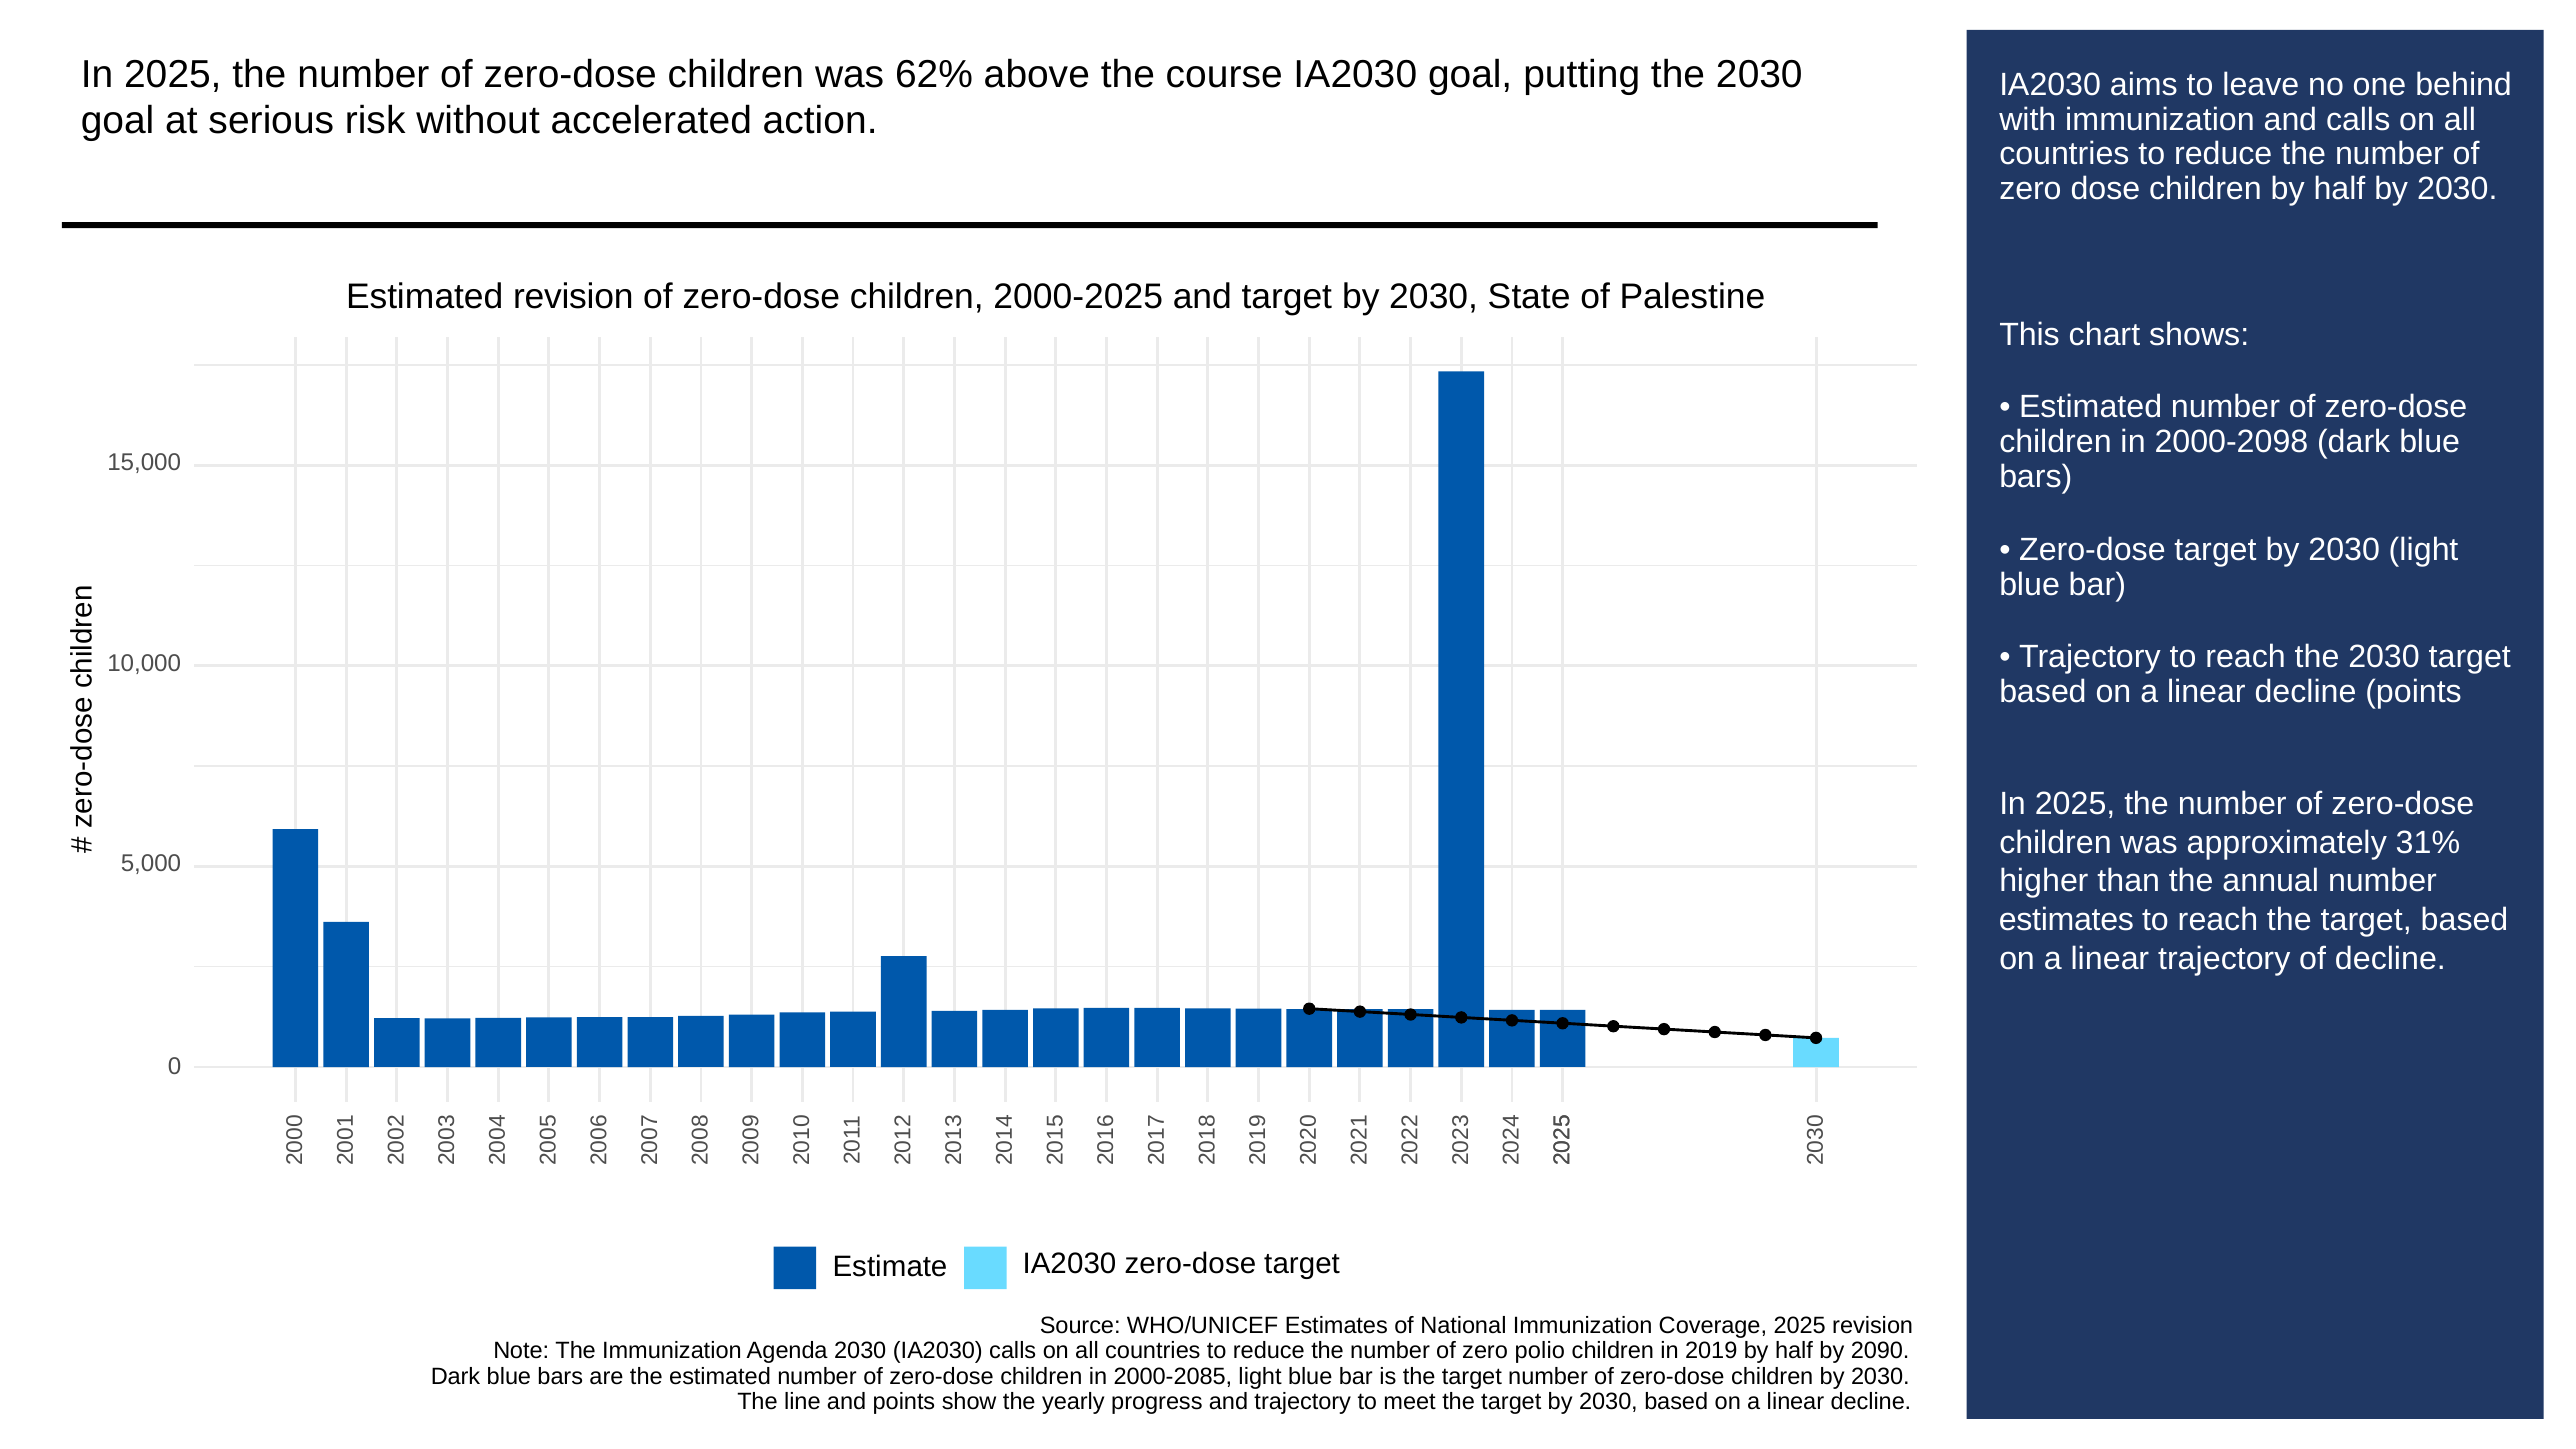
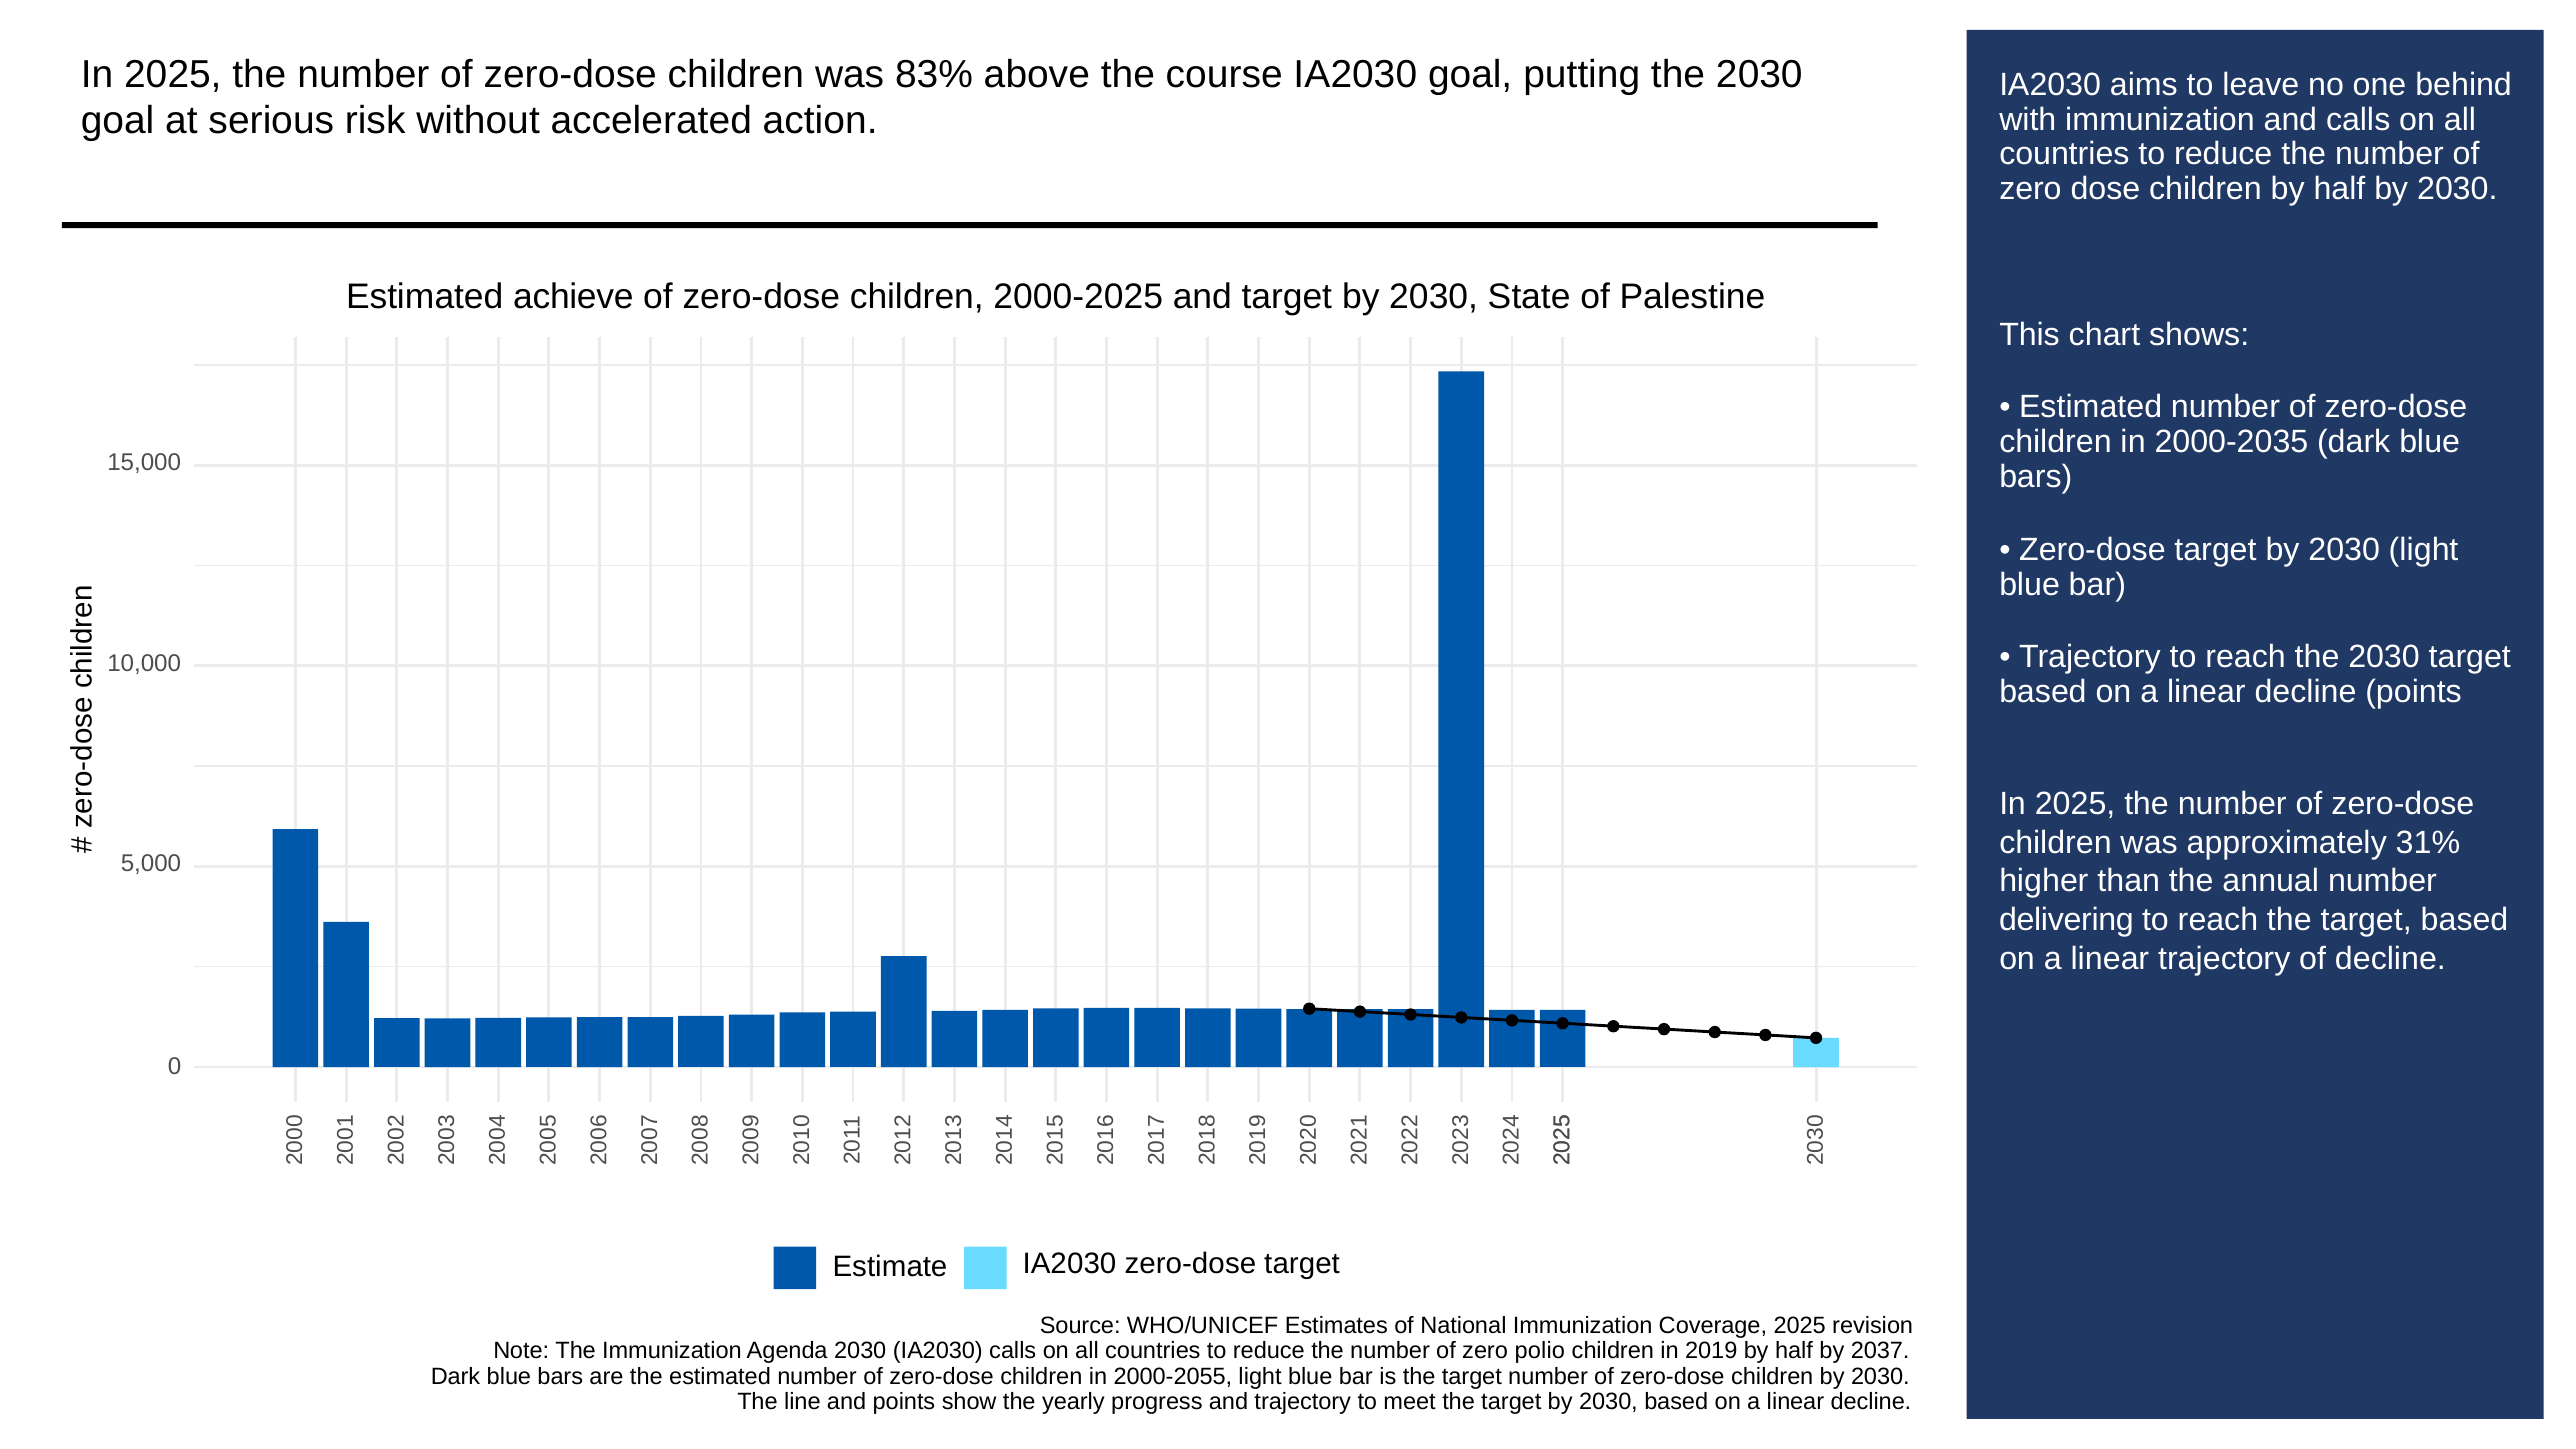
62%: 62% -> 83%
Estimated revision: revision -> achieve
2000-2098: 2000-2098 -> 2000-2035
estimates at (2066, 920): estimates -> delivering
2090: 2090 -> 2037
2000-2085: 2000-2085 -> 2000-2055
